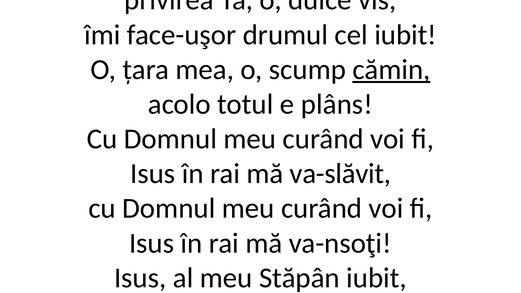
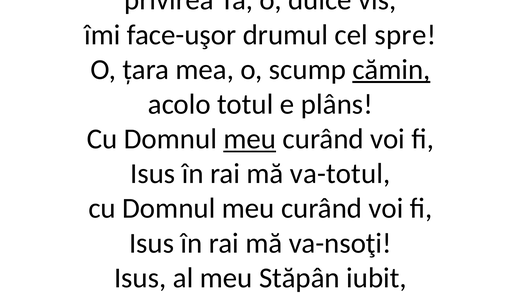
cel iubit: iubit -> spre
meu at (250, 139) underline: none -> present
va-slăvit: va-slăvit -> va-totul
